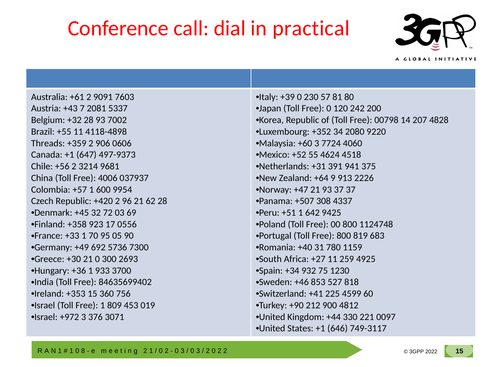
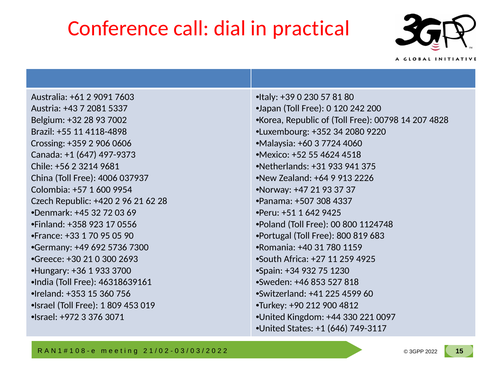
Threads: Threads -> Crossing
+31 391: 391 -> 933
84635699402: 84635699402 -> 46318639161
